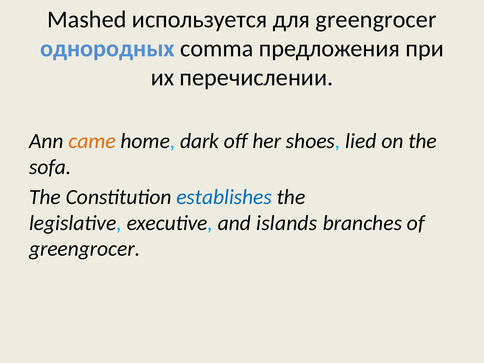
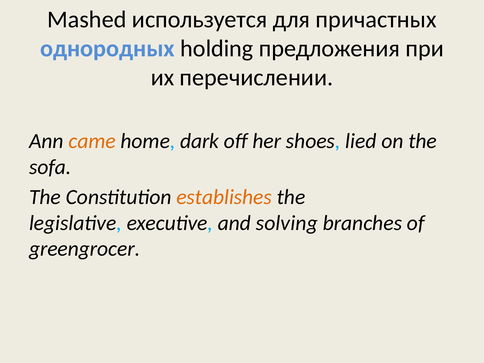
для greengrocer: greengrocer -> причастных
comma: comma -> holding
establishes colour: blue -> orange
islands: islands -> solving
